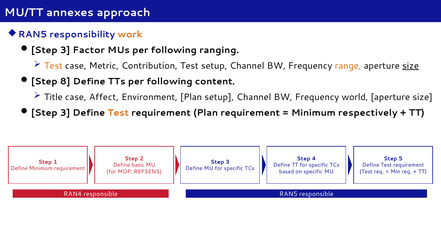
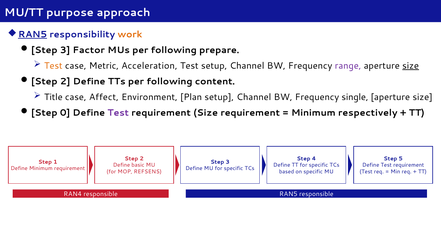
annexes: annexes -> purpose
RAN5 at (33, 34) underline: none -> present
ranging: ranging -> prepare
Contribution: Contribution -> Acceleration
range colour: orange -> purple
8 at (65, 81): 8 -> 2
world: world -> single
3 at (65, 113): 3 -> 0
Test at (118, 113) colour: orange -> purple
requirement Plan: Plan -> Size
